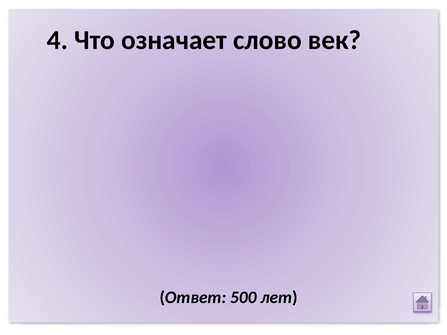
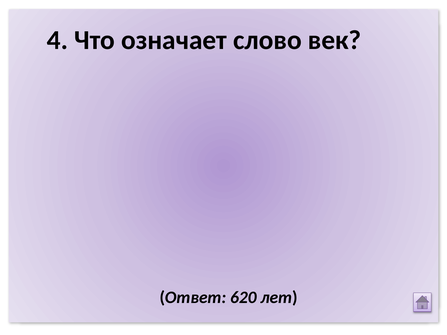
500: 500 -> 620
